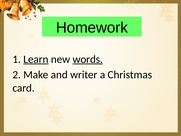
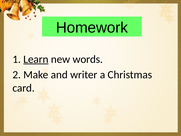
words underline: present -> none
